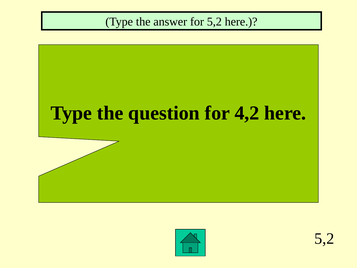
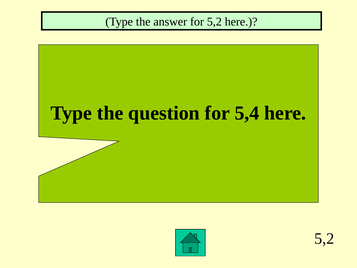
4,2: 4,2 -> 5,4
